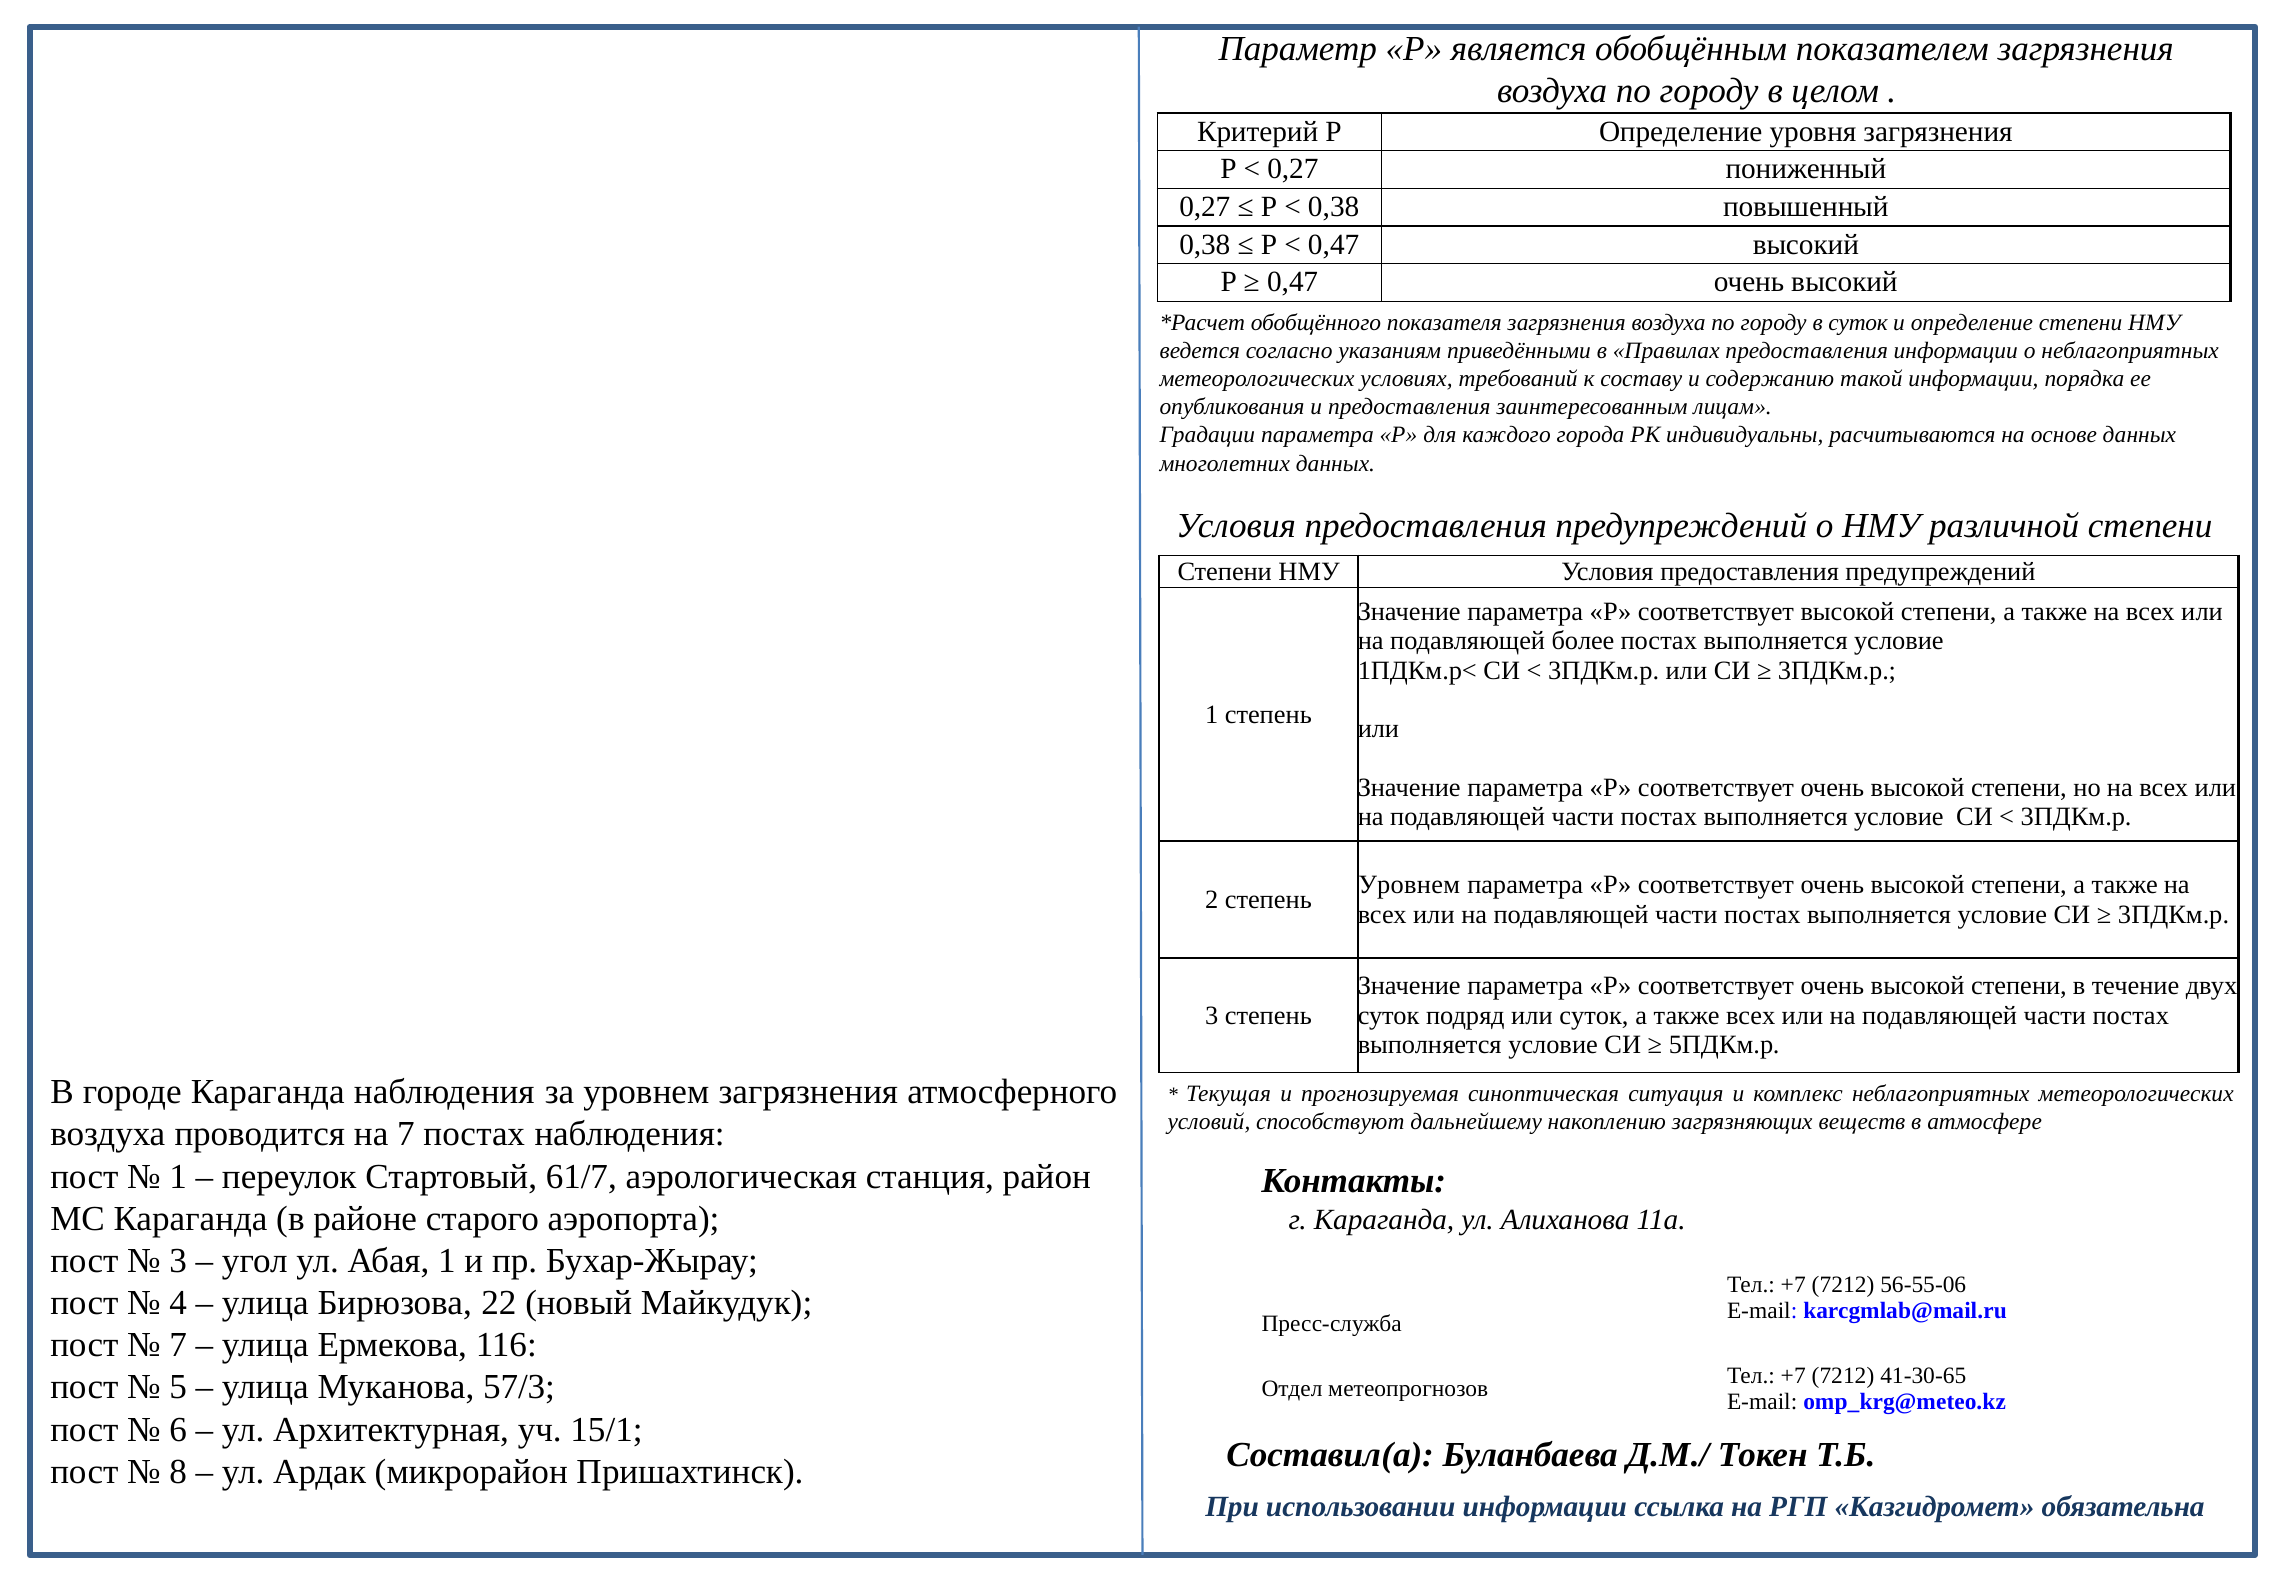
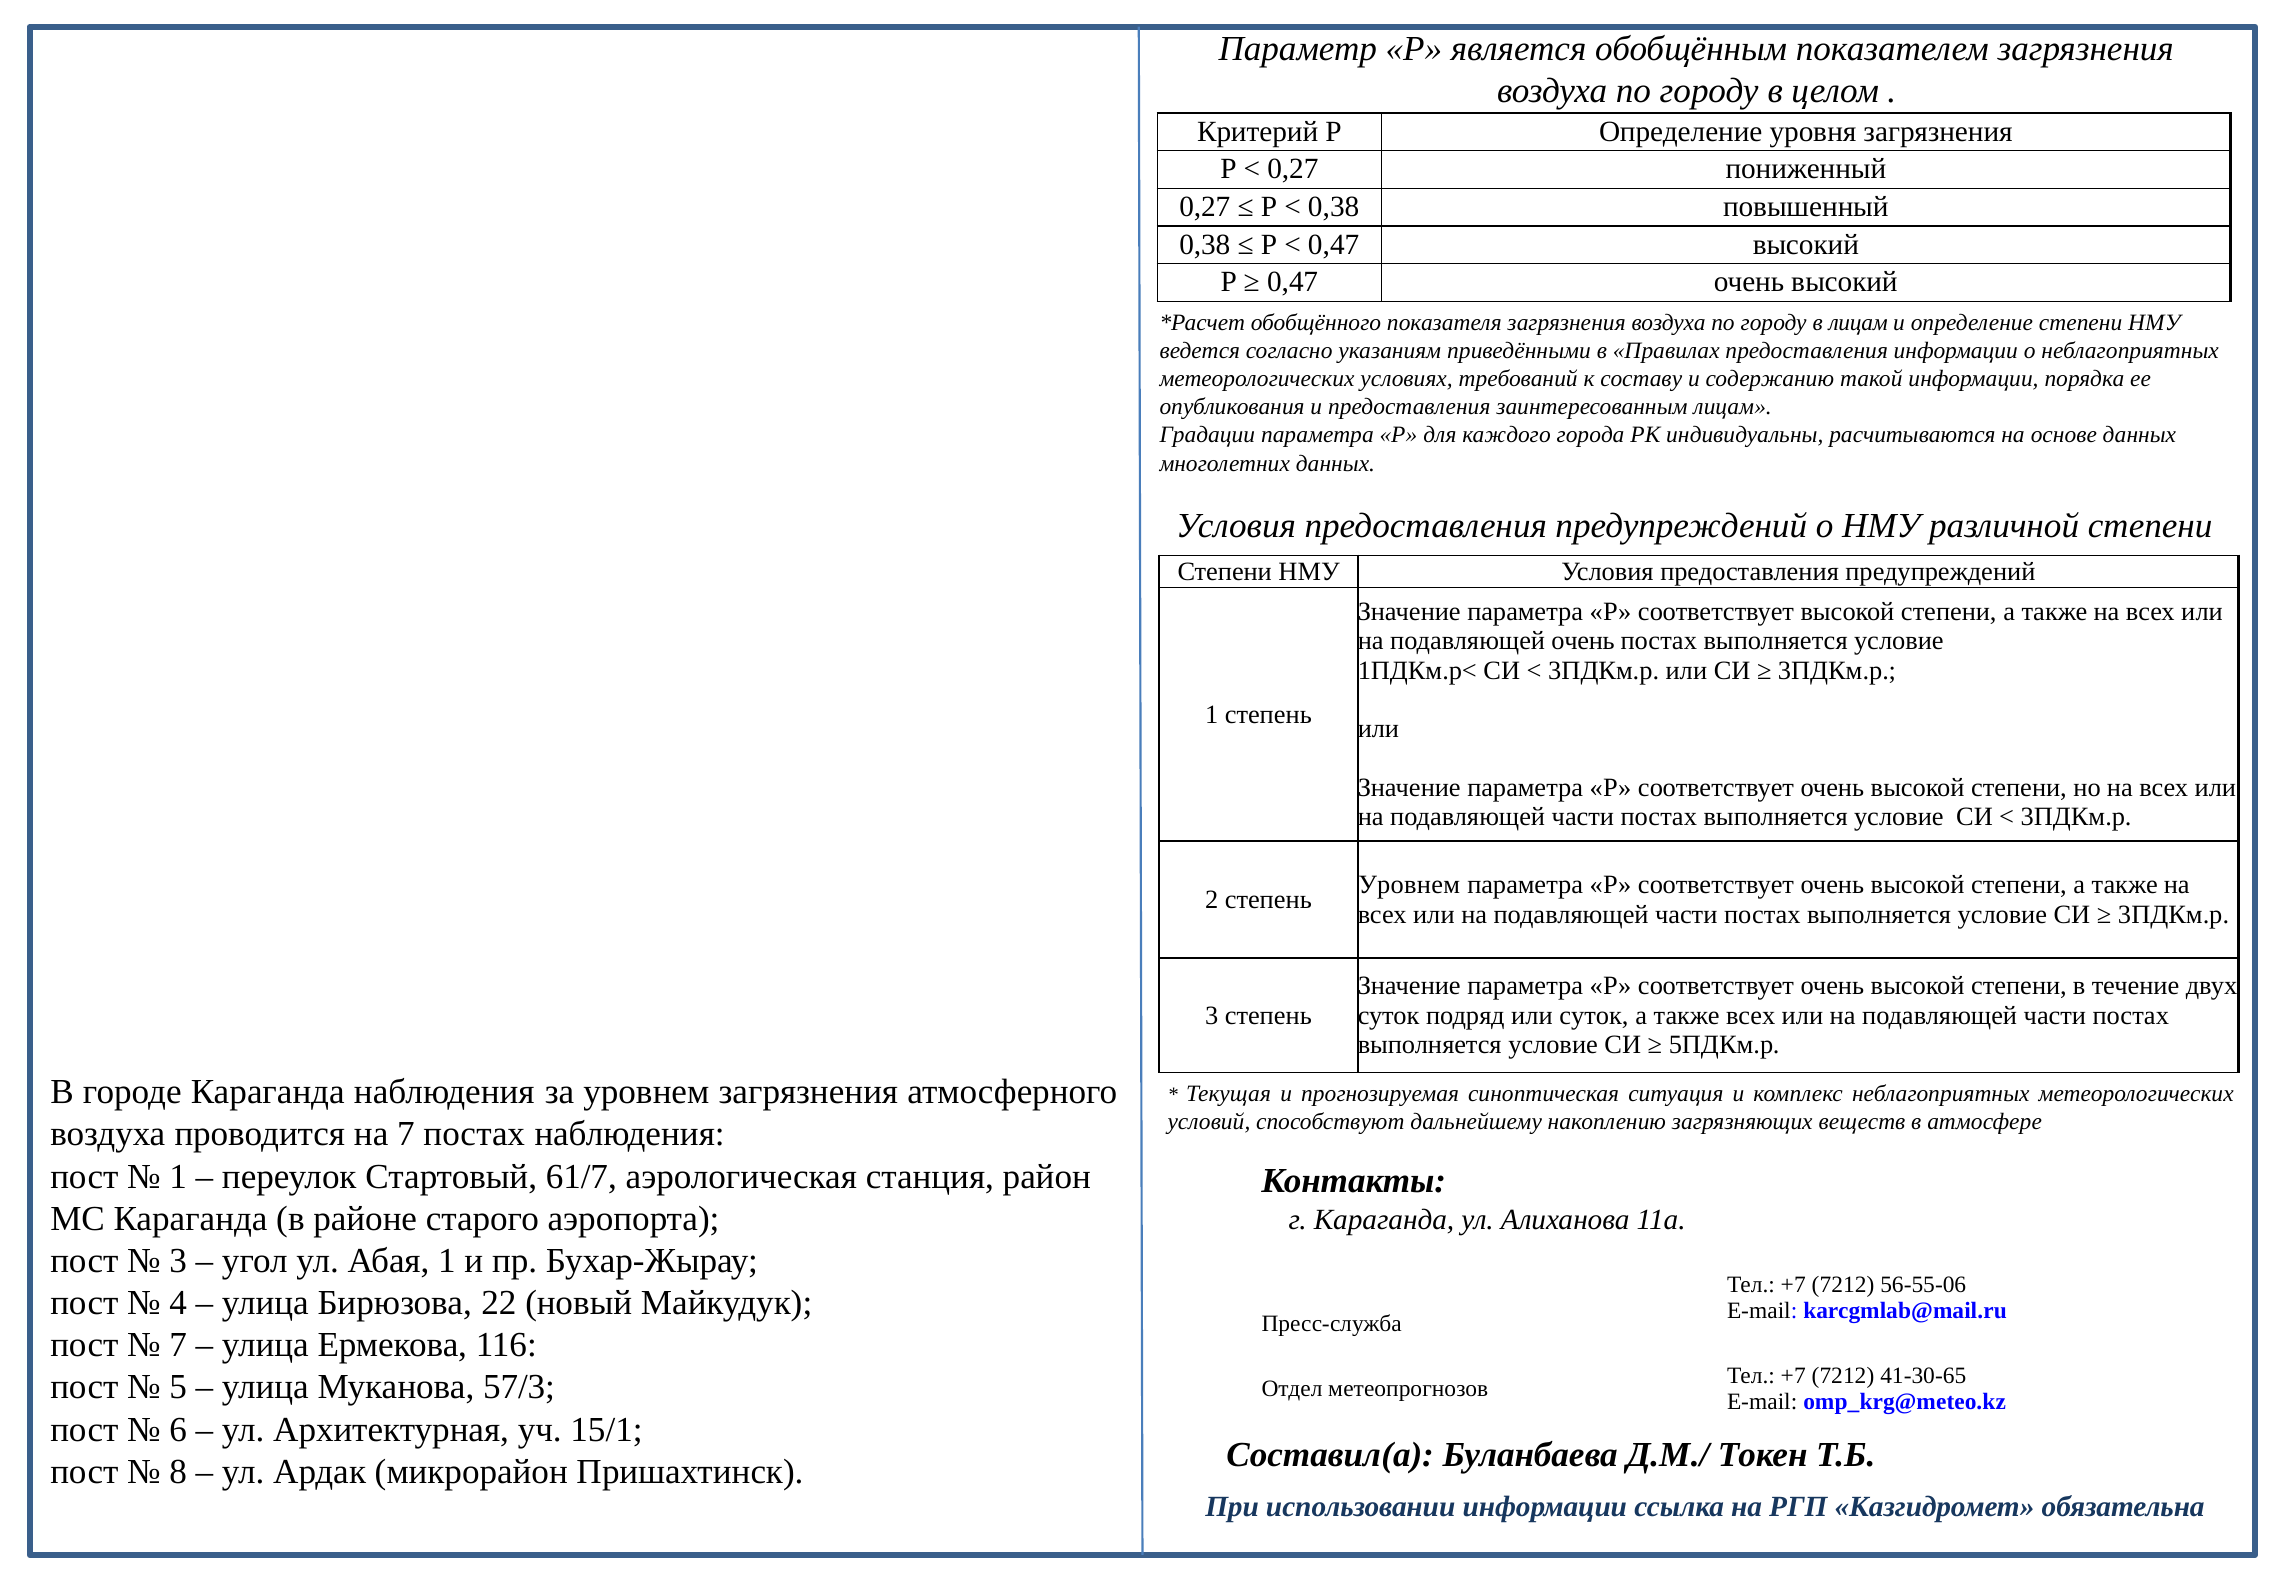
в суток: суток -> лицам
подавляющей более: более -> очень
